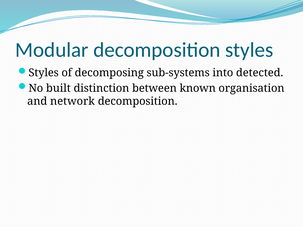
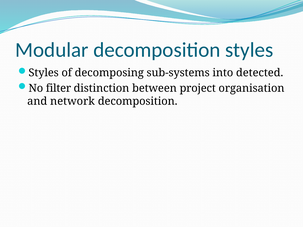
built: built -> filter
known: known -> project
